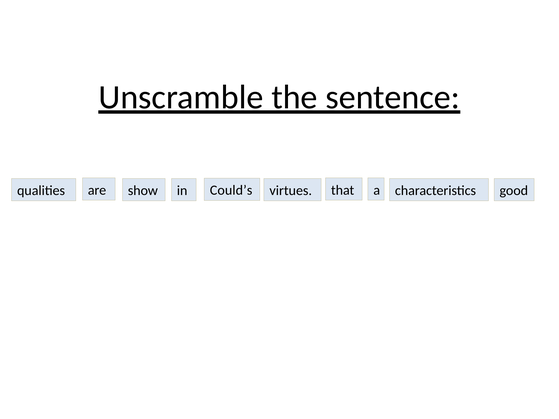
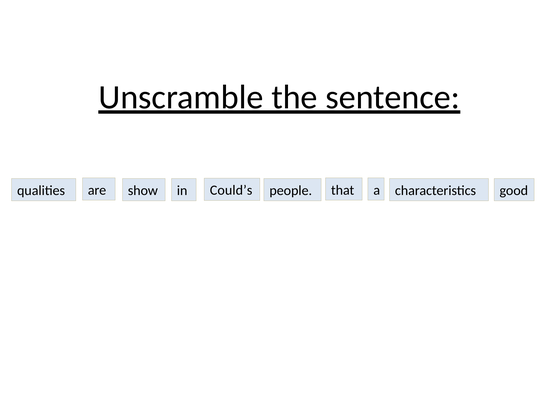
virtues: virtues -> people
